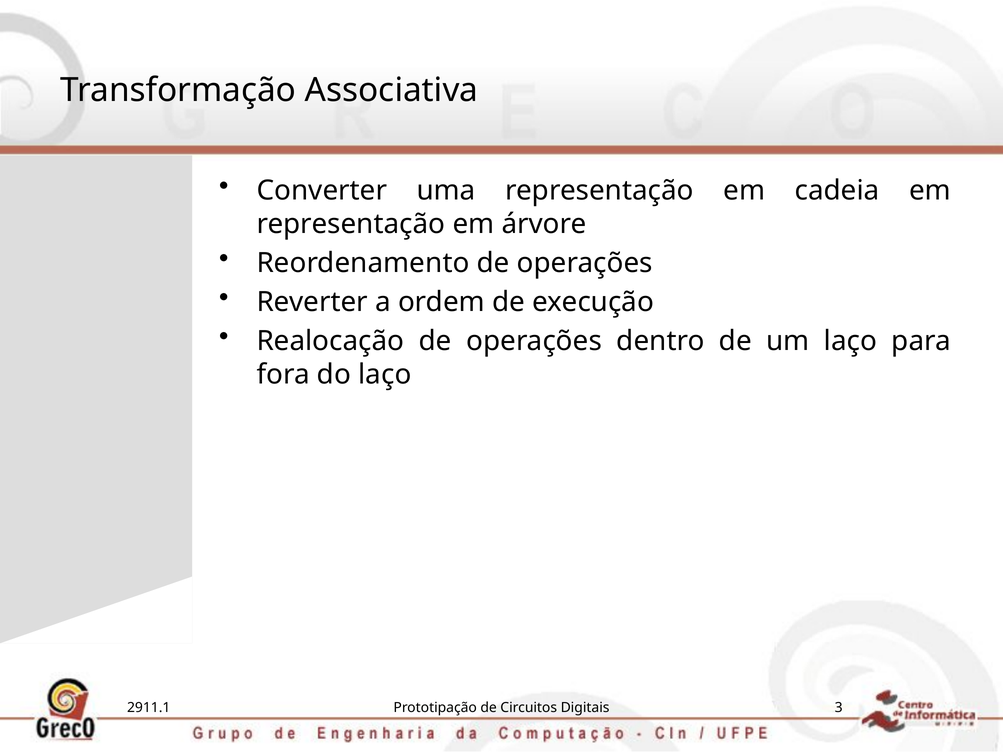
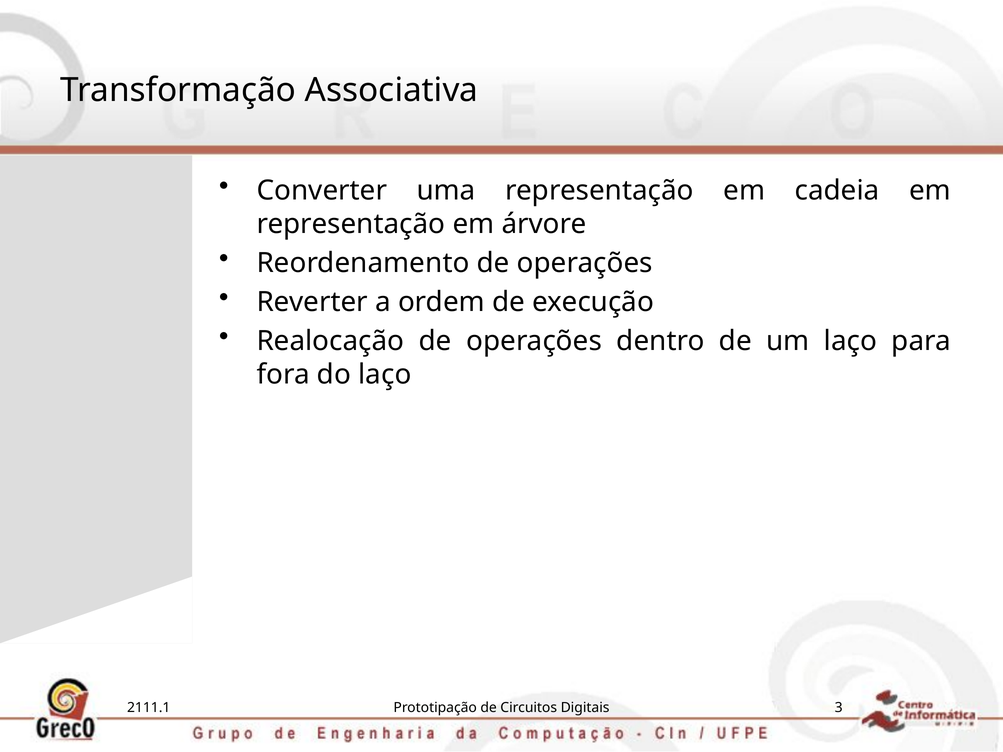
2911.1: 2911.1 -> 2111.1
